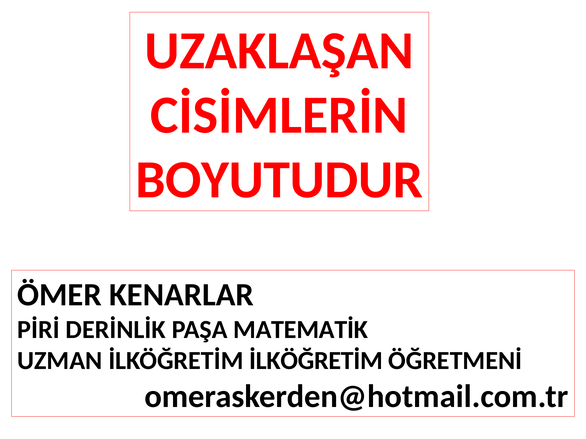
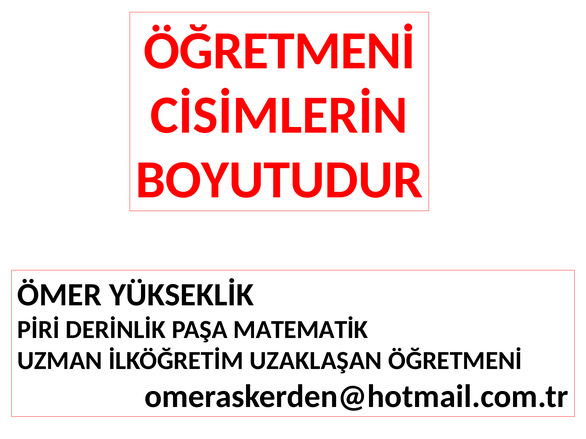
UZAKLAŞAN at (279, 51): UZAKLAŞAN -> ÖĞRETMENİ
KENARLAR: KENARLAR -> YÜKSEKLİK
İLKÖĞRETİM İLKÖĞRETİM: İLKÖĞRETİM -> UZAKLAŞAN
